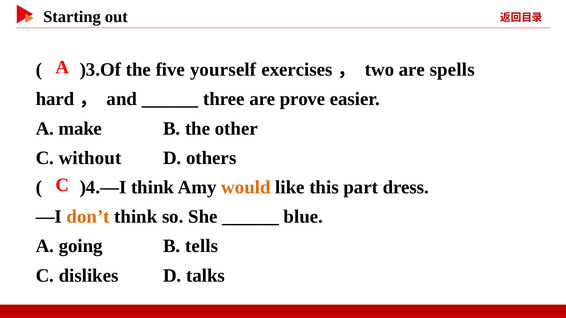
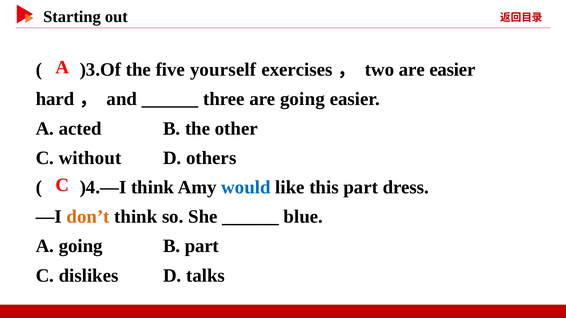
are spells: spells -> easier
are prove: prove -> going
make: make -> acted
would colour: orange -> blue
B tells: tells -> part
